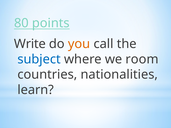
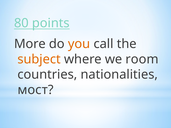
Write: Write -> More
subject colour: blue -> orange
learn: learn -> мост
